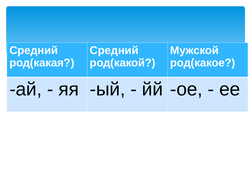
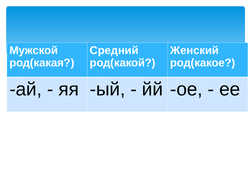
Средний at (34, 50): Средний -> Мужской
Мужской: Мужской -> Женский
